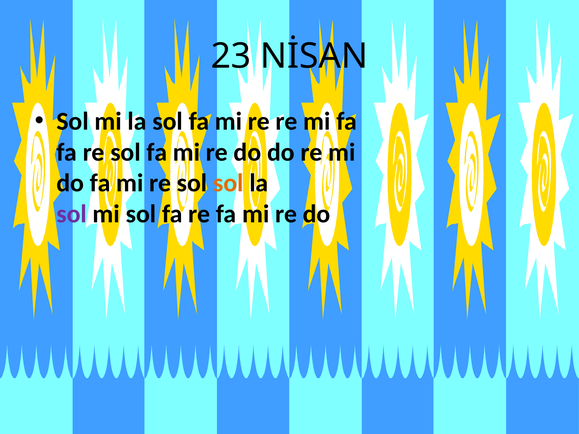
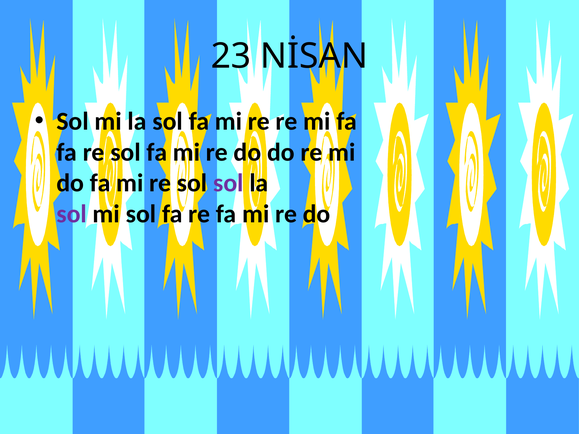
sol at (228, 183) colour: orange -> purple
